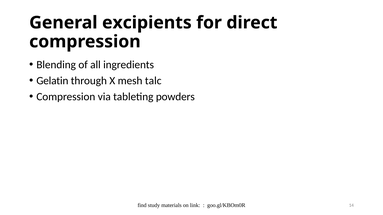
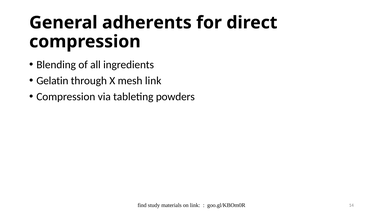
excipients: excipients -> adherents
mesh talc: talc -> link
